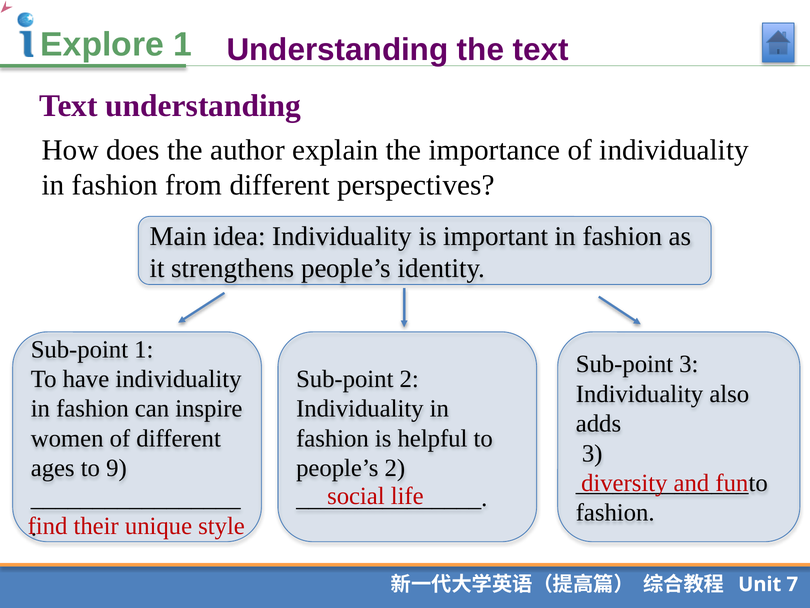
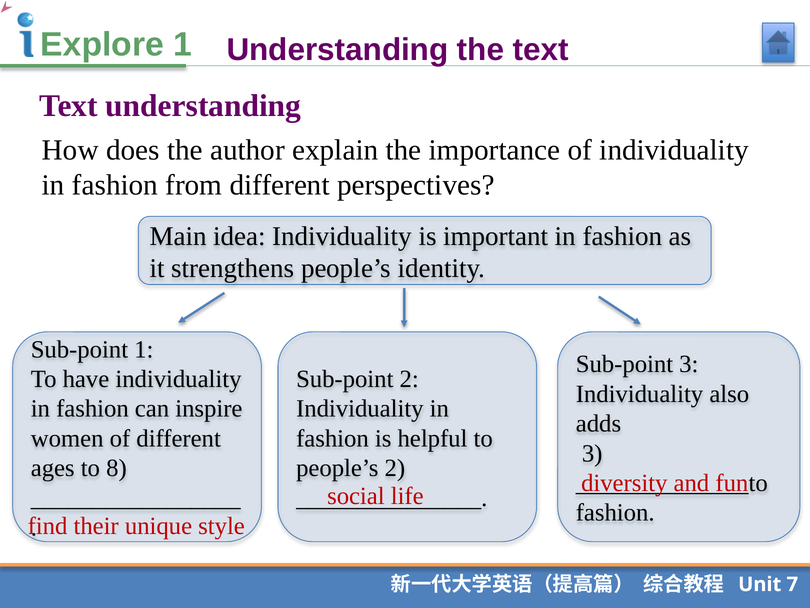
9: 9 -> 8
